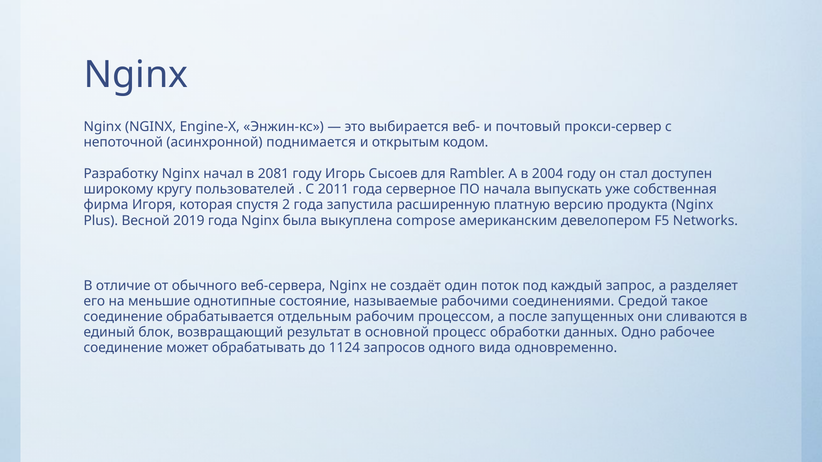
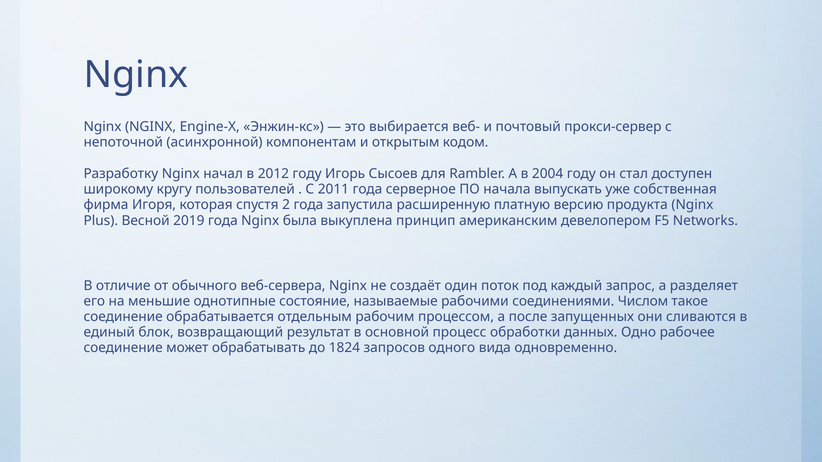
поднимается: поднимается -> компонентам
2081: 2081 -> 2012
compose: compose -> принцип
Средой: Средой -> Числом
1124: 1124 -> 1824
